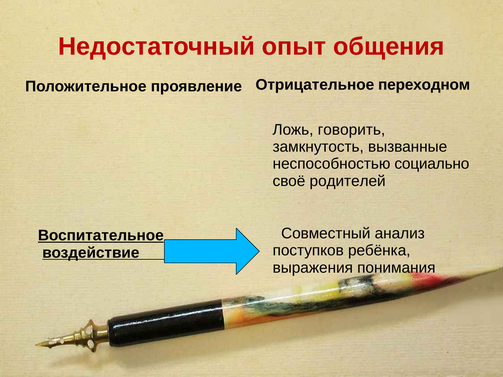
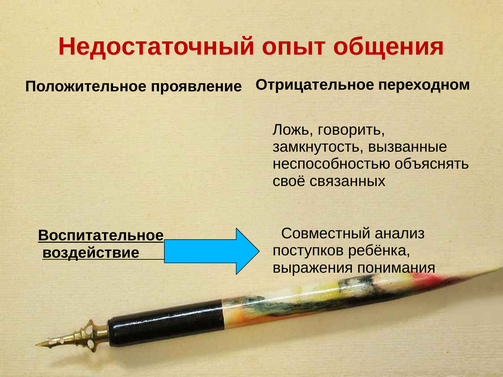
социально: социально -> объяснять
родителей: родителей -> связанных
